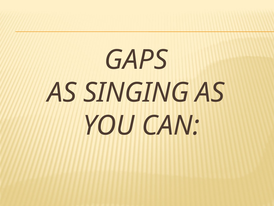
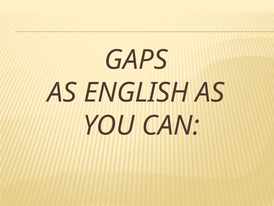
SINGING: SINGING -> ENGLISH
